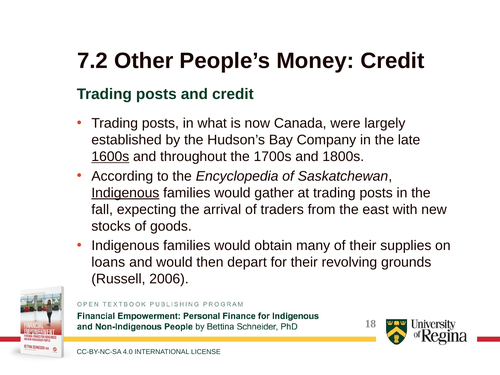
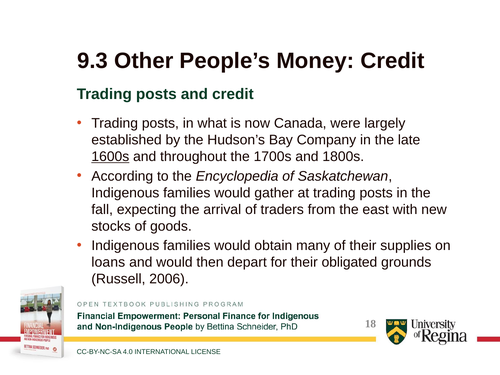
7.2: 7.2 -> 9.3
Indigenous at (125, 193) underline: present -> none
revolving: revolving -> obligated
